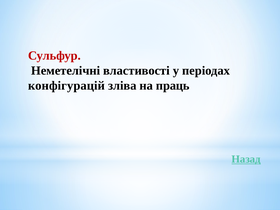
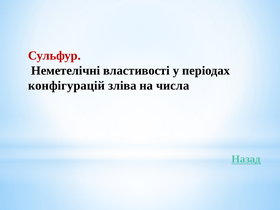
праць: праць -> числа
